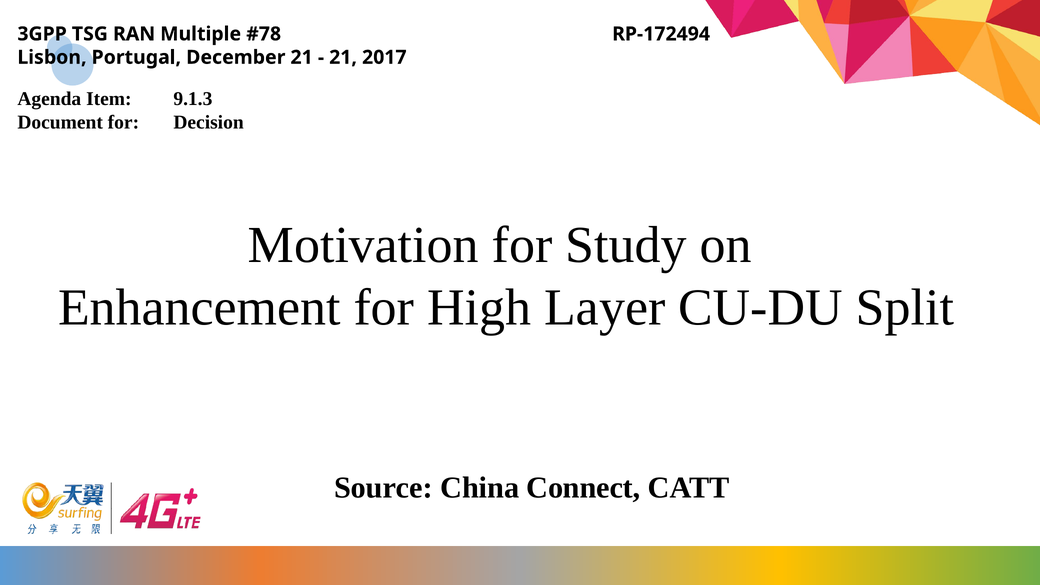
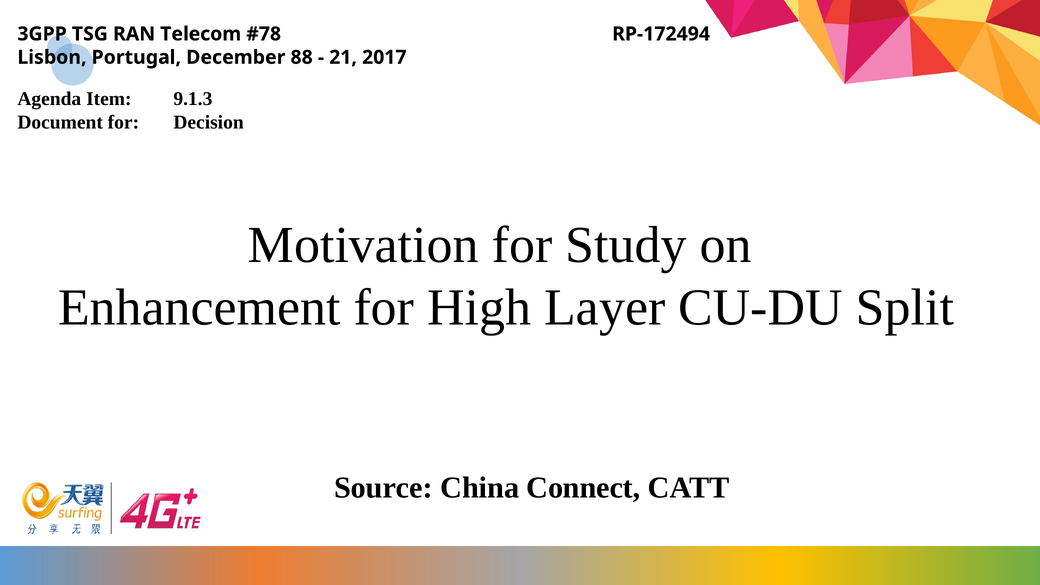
Multiple: Multiple -> Telecom
December 21: 21 -> 88
